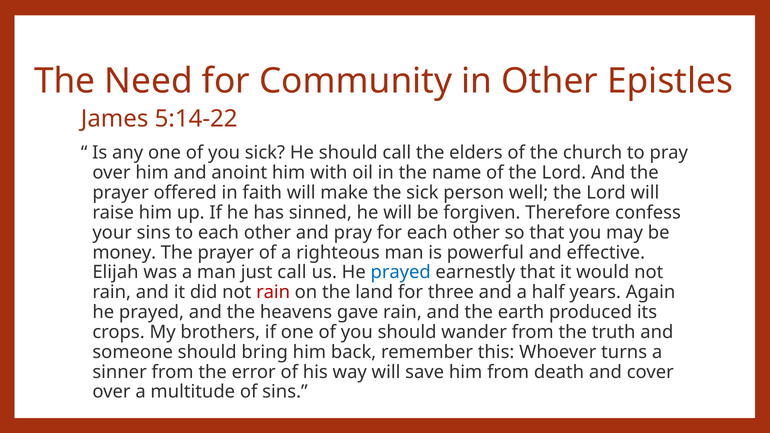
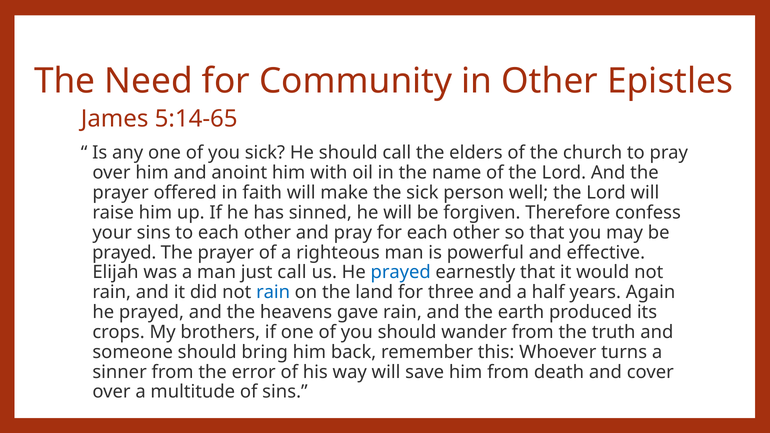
5:14-22: 5:14-22 -> 5:14-65
money at (124, 253): money -> prayed
rain at (273, 292) colour: red -> blue
